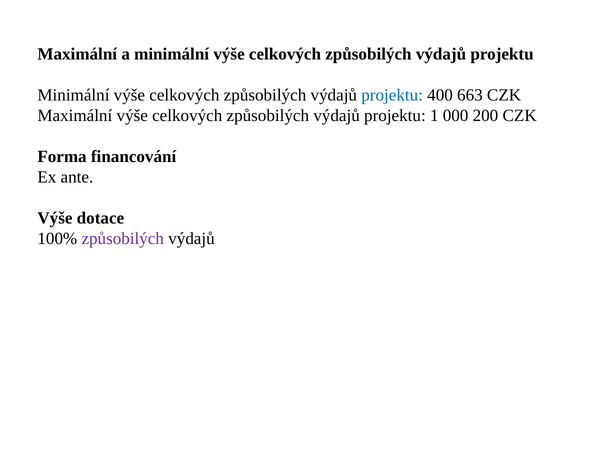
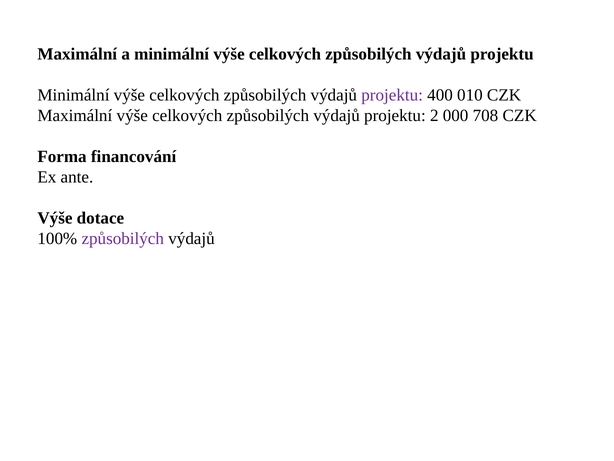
projektu at (392, 95) colour: blue -> purple
663: 663 -> 010
1: 1 -> 2
200: 200 -> 708
